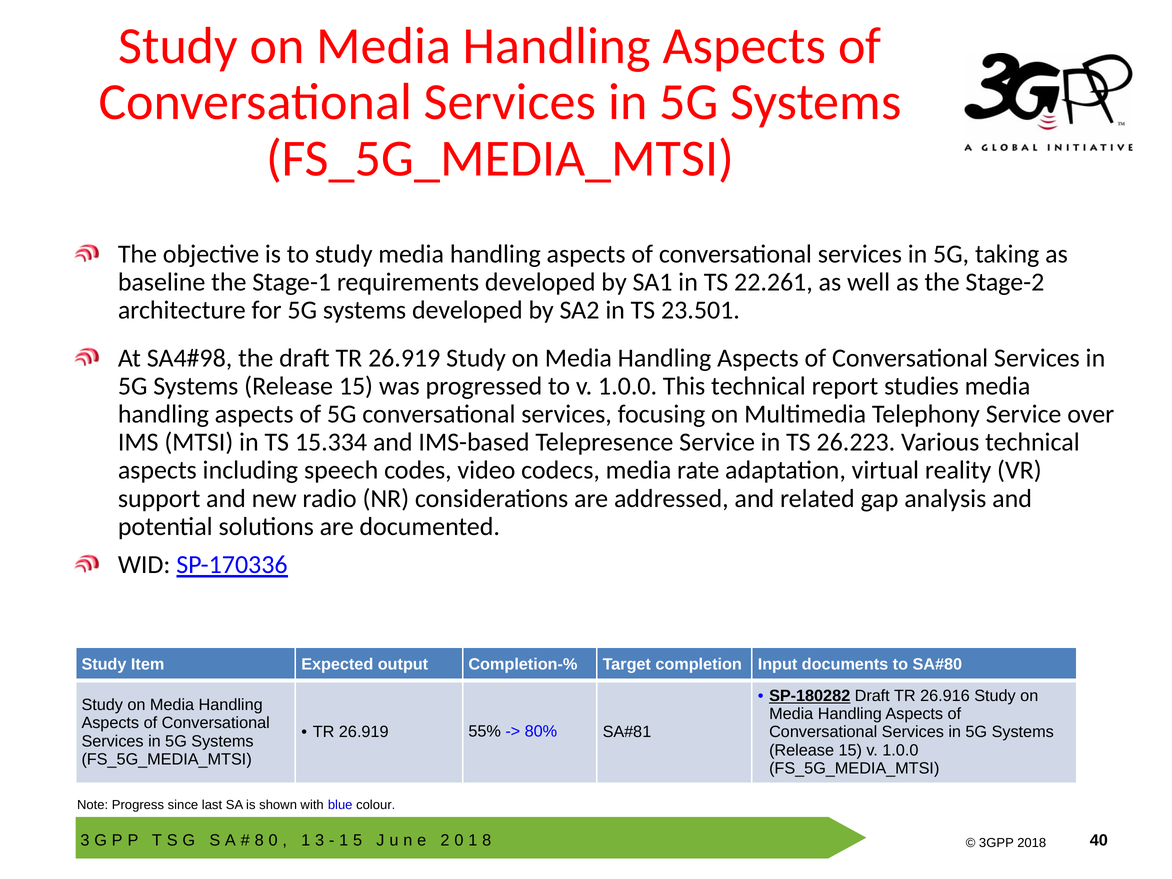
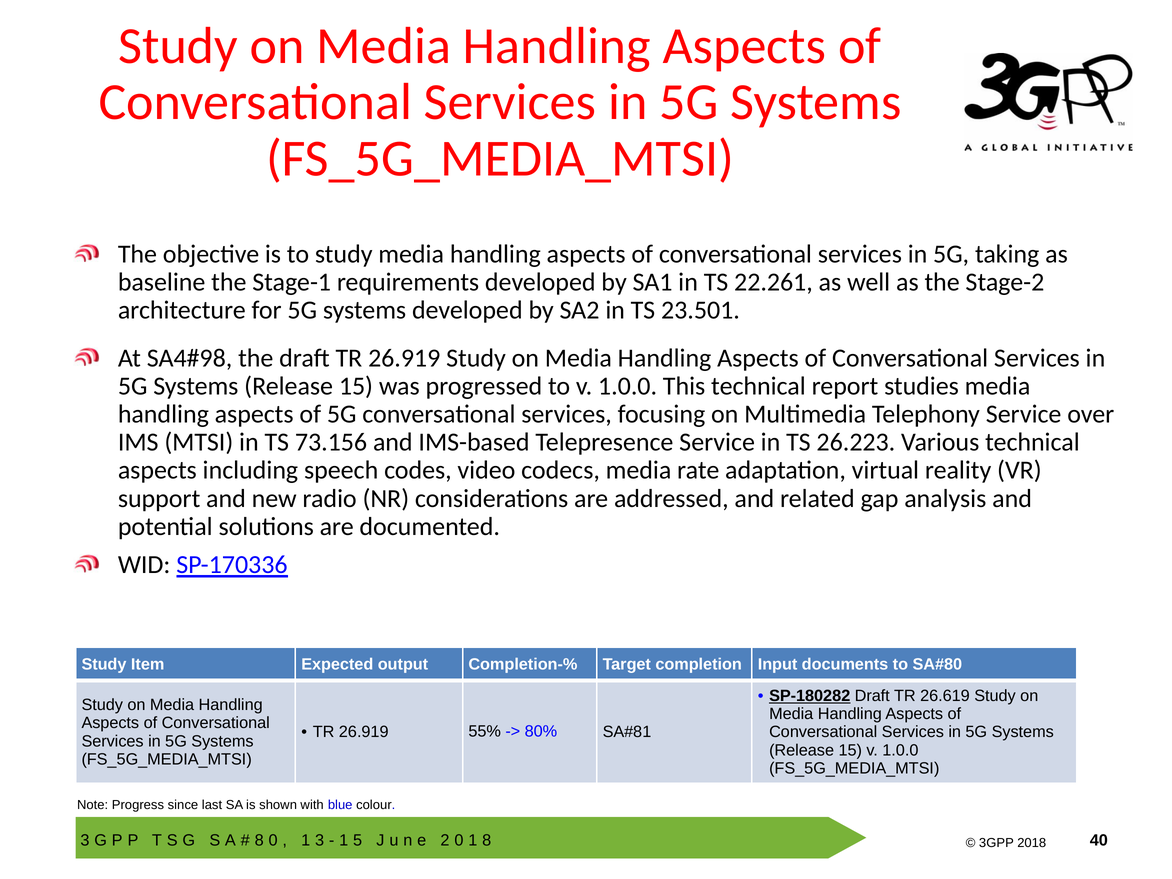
15.334: 15.334 -> 73.156
26.916: 26.916 -> 26.619
